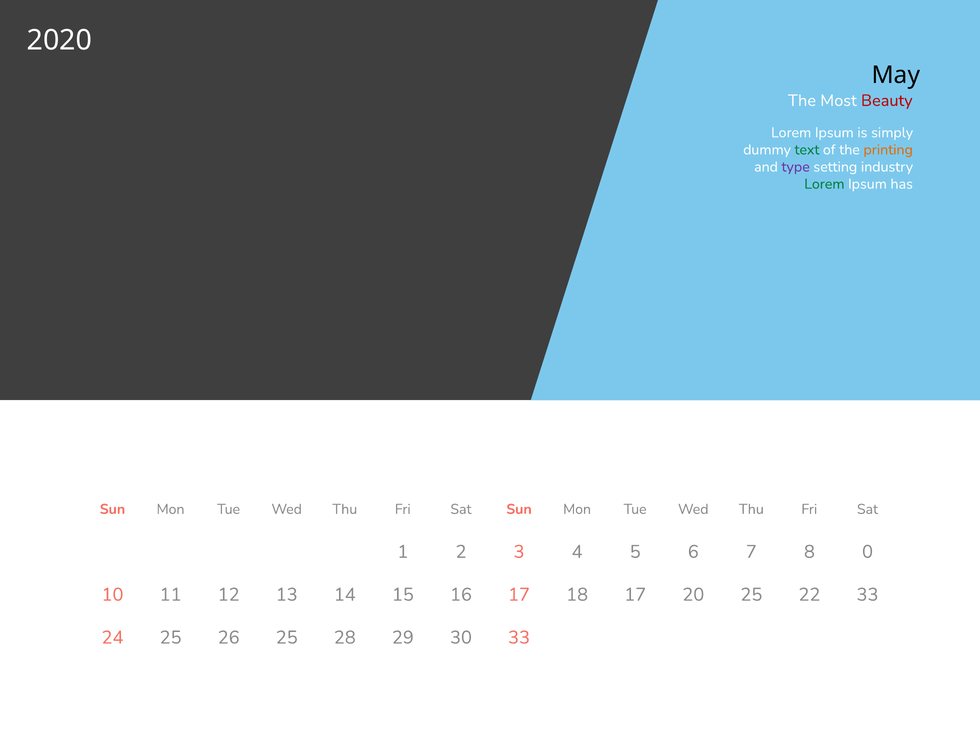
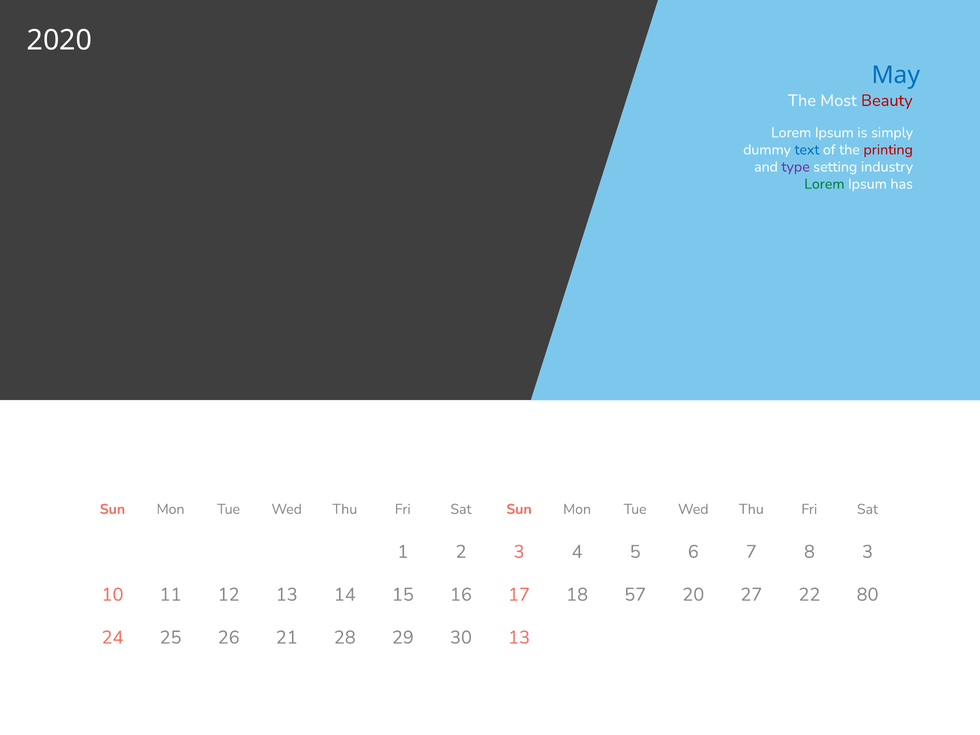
May colour: black -> blue
text colour: green -> blue
printing colour: orange -> red
8 0: 0 -> 3
18 17: 17 -> 57
20 25: 25 -> 27
22 33: 33 -> 80
26 25: 25 -> 21
30 33: 33 -> 13
